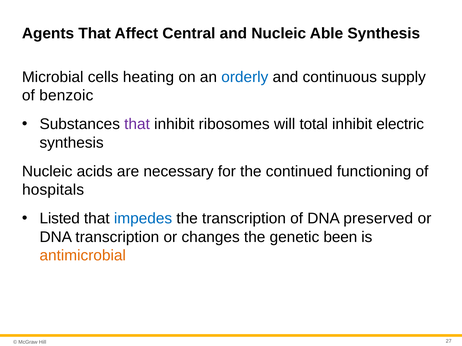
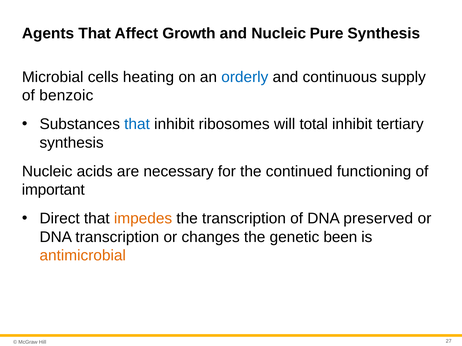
Central: Central -> Growth
Able: Able -> Pure
that at (137, 124) colour: purple -> blue
electric: electric -> tertiary
hospitals: hospitals -> important
Listed: Listed -> Direct
impedes colour: blue -> orange
